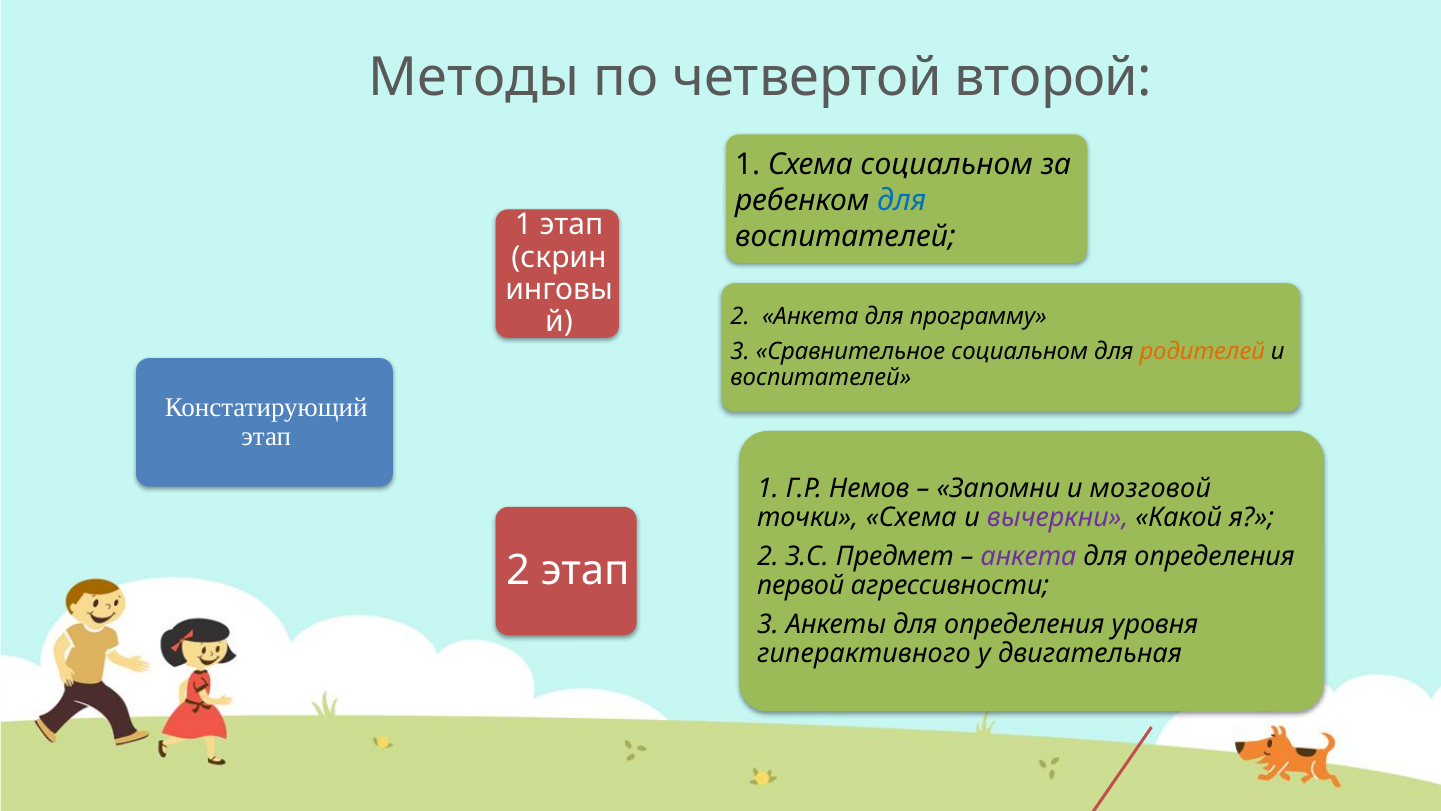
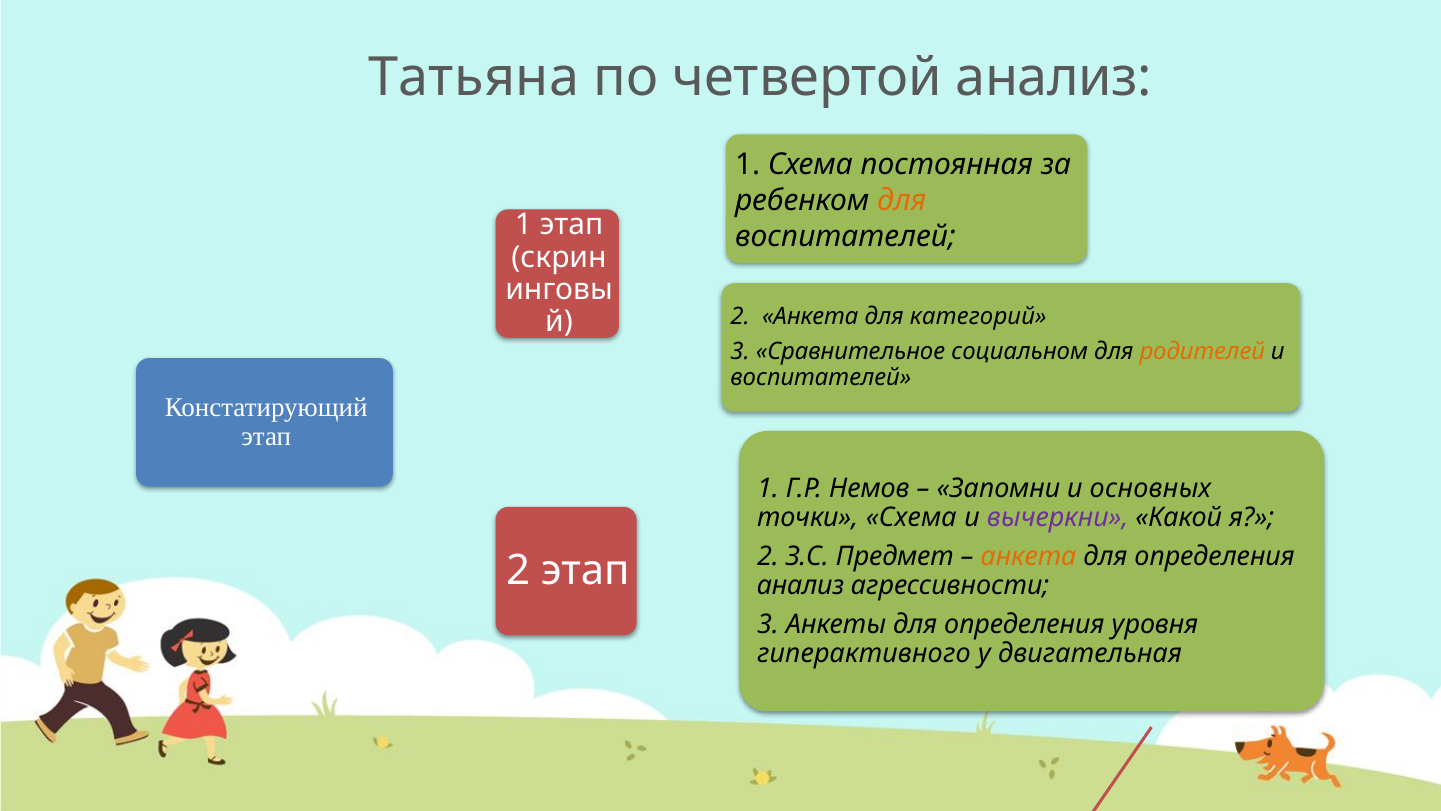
Методы: Методы -> Татьяна
четвертой второй: второй -> анализ
Схема социальном: социальном -> постоянная
для at (902, 201) colour: blue -> orange
программу: программу -> категорий
мозговой: мозговой -> основных
анкета at (1029, 556) colour: purple -> orange
первой at (801, 585): первой -> анализ
